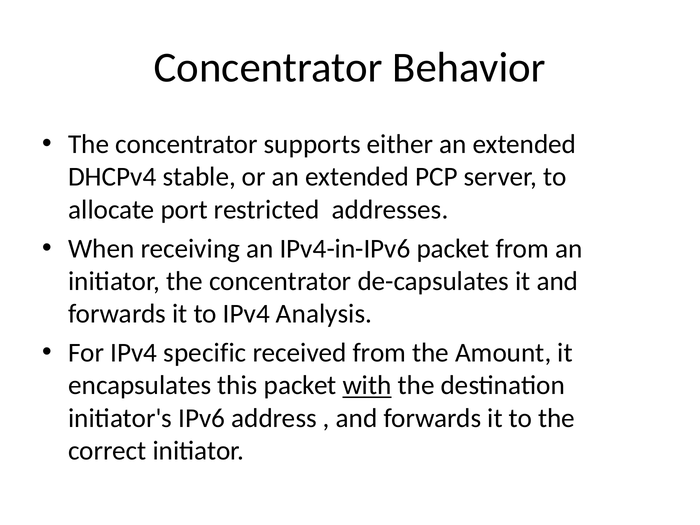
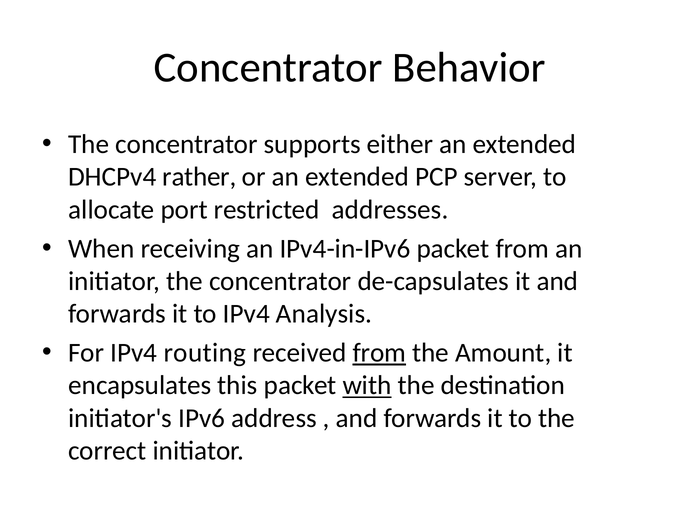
stable: stable -> rather
specific: specific -> routing
from at (379, 353) underline: none -> present
